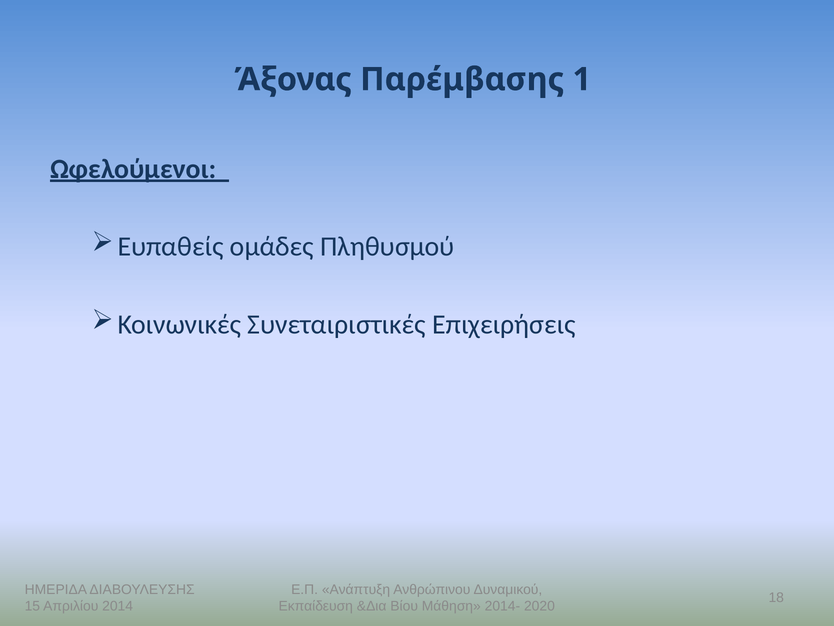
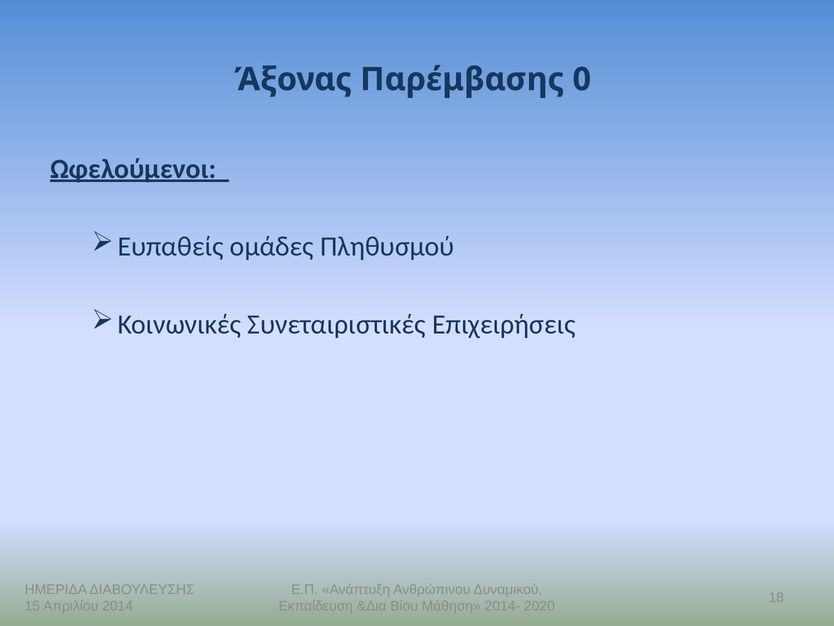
1: 1 -> 0
